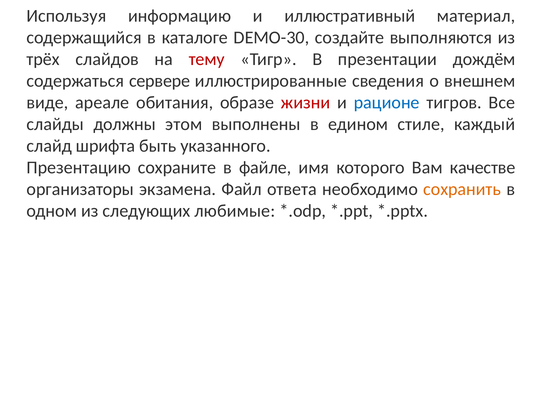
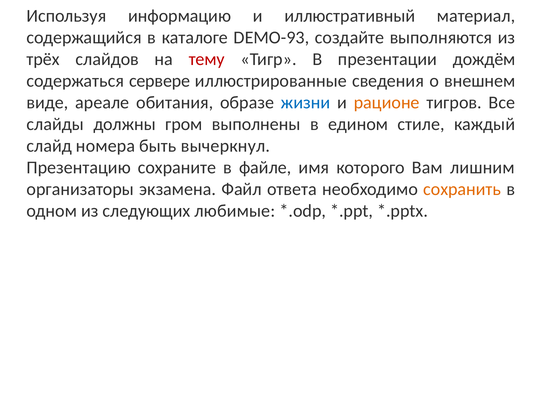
DEMO-30: DEMO-30 -> DEMO-93
жизни colour: red -> blue
рационе colour: blue -> orange
этом: этом -> гром
шрифта: шрифта -> номера
указанного: указанного -> вычеркнул
качестве: качестве -> лишним
